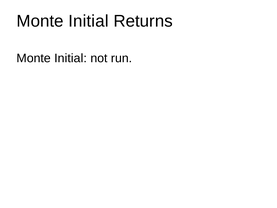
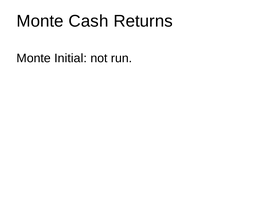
Initial at (88, 21): Initial -> Cash
